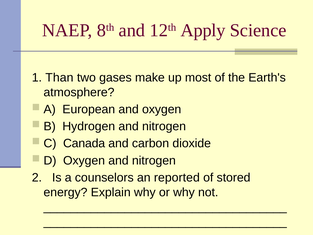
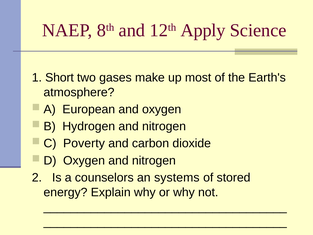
Than: Than -> Short
Canada: Canada -> Poverty
reported: reported -> systems
